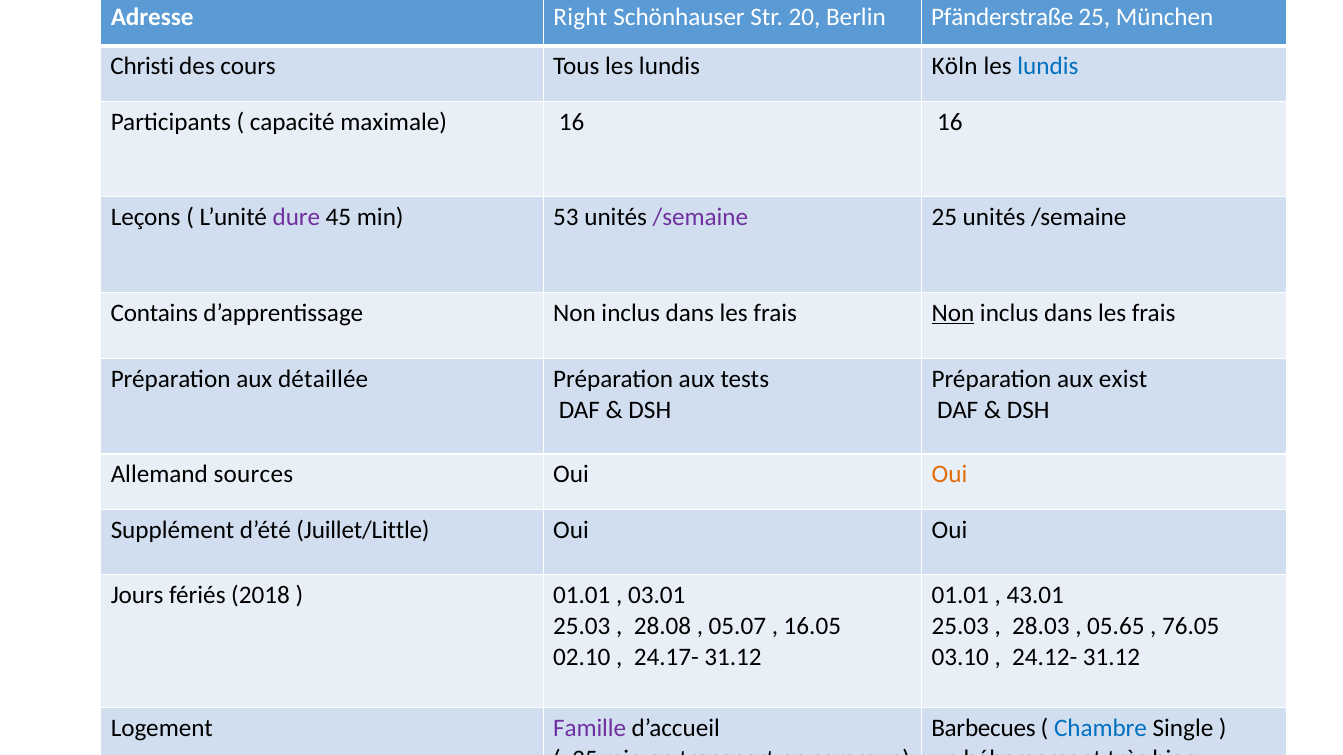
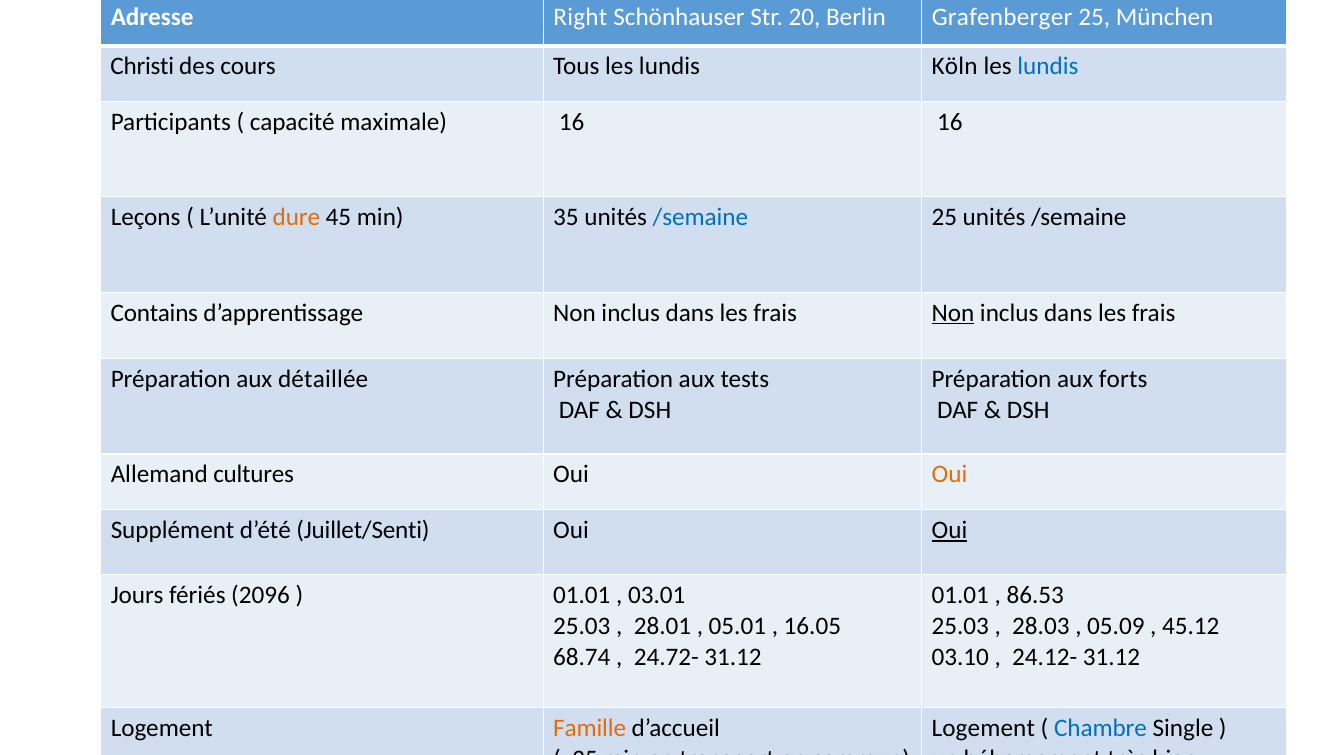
Pfänderstraße: Pfänderstraße -> Grafenberger
dure colour: purple -> orange
min 53: 53 -> 35
/semaine at (700, 218) colour: purple -> blue
exist: exist -> forts
sources: sources -> cultures
Juillet/Little: Juillet/Little -> Juillet/Senti
Oui at (949, 530) underline: none -> present
2018: 2018 -> 2096
43.01: 43.01 -> 86.53
28.08: 28.08 -> 28.01
05.07: 05.07 -> 05.01
05.65: 05.65 -> 05.09
76.05: 76.05 -> 45.12
02.10: 02.10 -> 68.74
24.17-: 24.17- -> 24.72-
Famille colour: purple -> orange
Barbecues at (983, 729): Barbecues -> Logement
